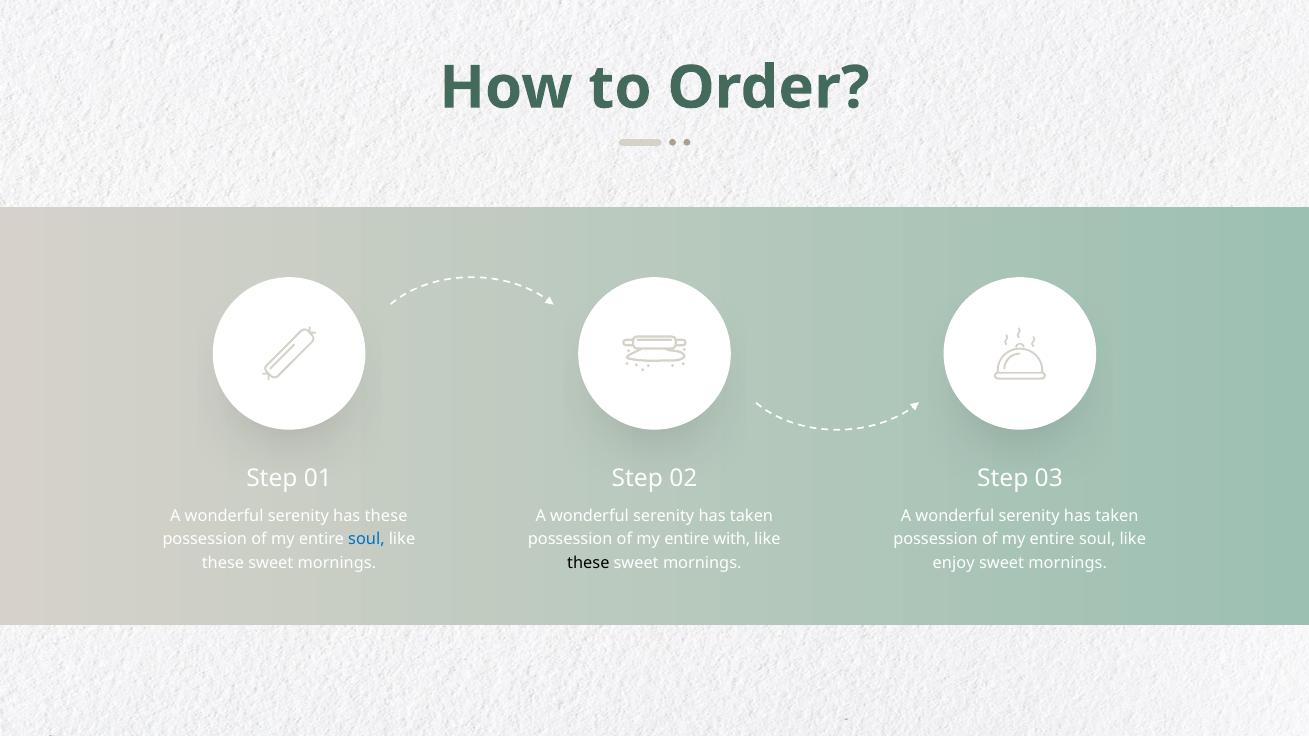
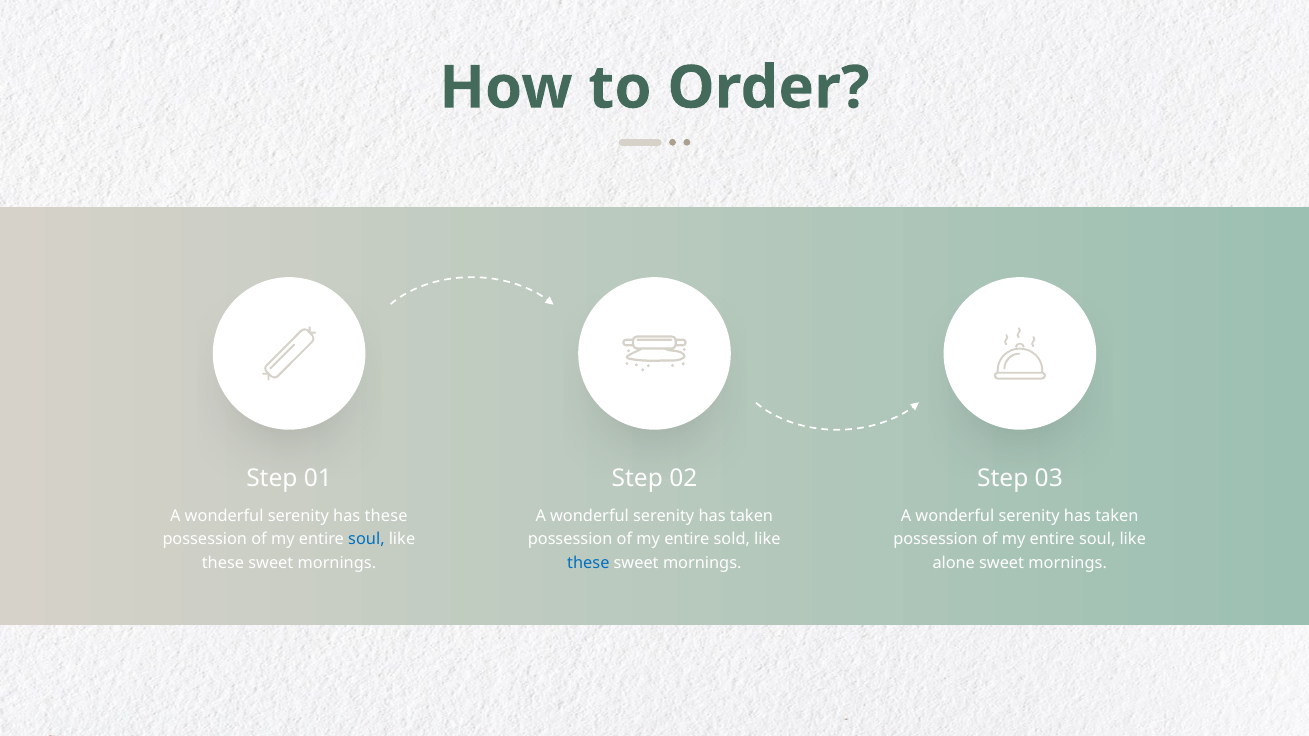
with: with -> sold
these at (588, 563) colour: black -> blue
enjoy: enjoy -> alone
